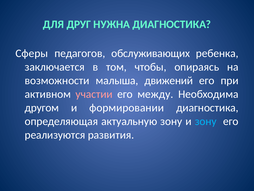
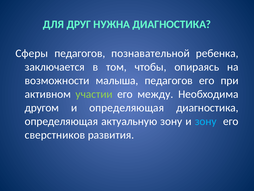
обслуживающих: обслуживающих -> познавательной
малыша движений: движений -> педагогов
участии colour: pink -> light green
и формировании: формировании -> определяющая
реализуются: реализуются -> сверстников
